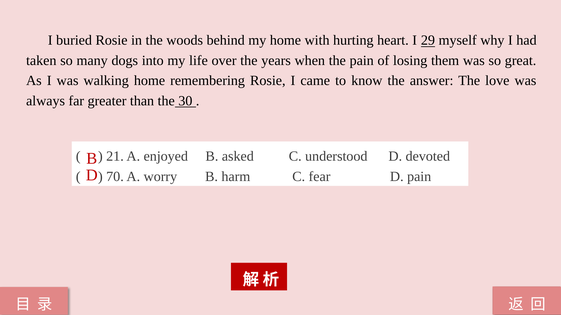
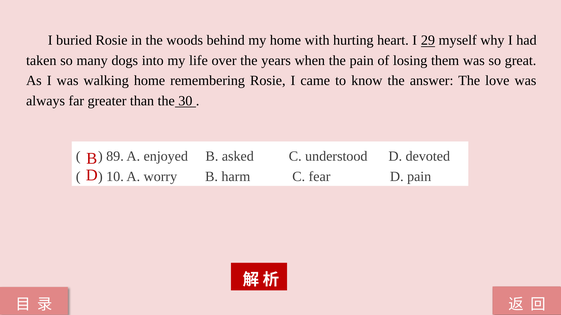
21: 21 -> 89
70: 70 -> 10
